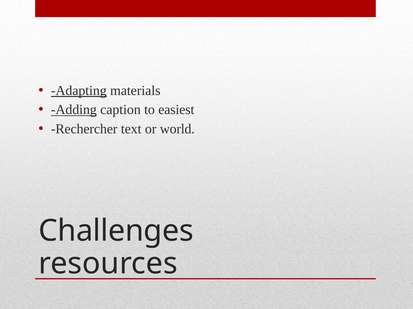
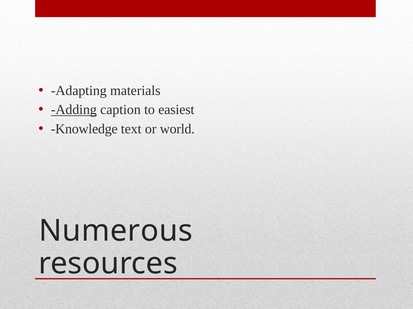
Adapting underline: present -> none
Rechercher: Rechercher -> Knowledge
Challenges: Challenges -> Numerous
